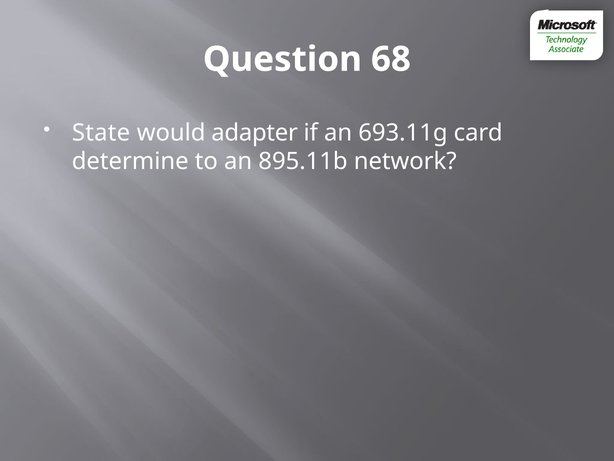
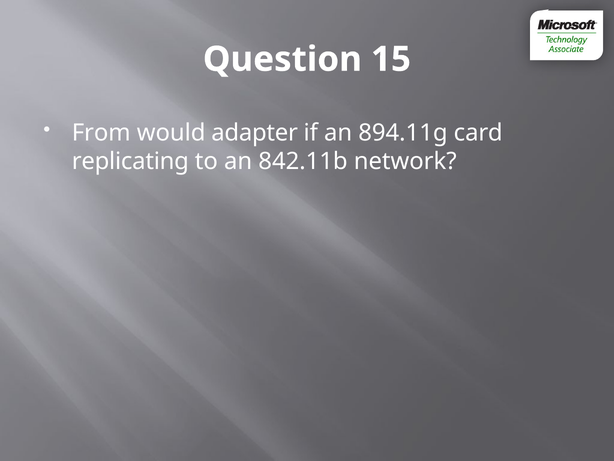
68: 68 -> 15
State: State -> From
693.11g: 693.11g -> 894.11g
determine: determine -> replicating
895.11b: 895.11b -> 842.11b
